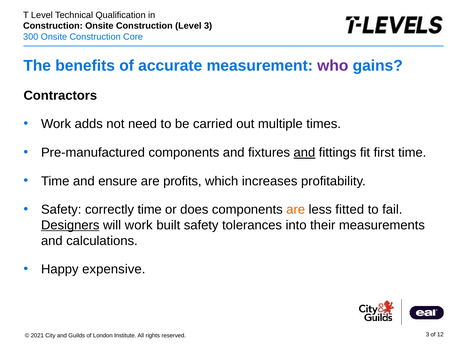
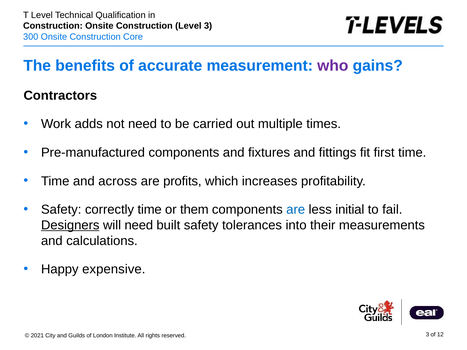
and at (304, 153) underline: present -> none
ensure: ensure -> across
does: does -> them
are at (296, 210) colour: orange -> blue
fitted: fitted -> initial
will work: work -> need
